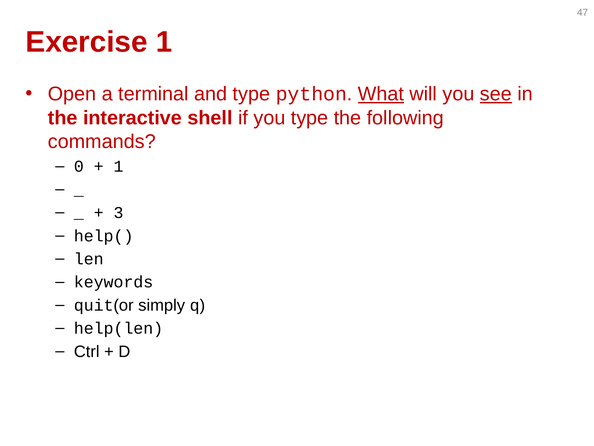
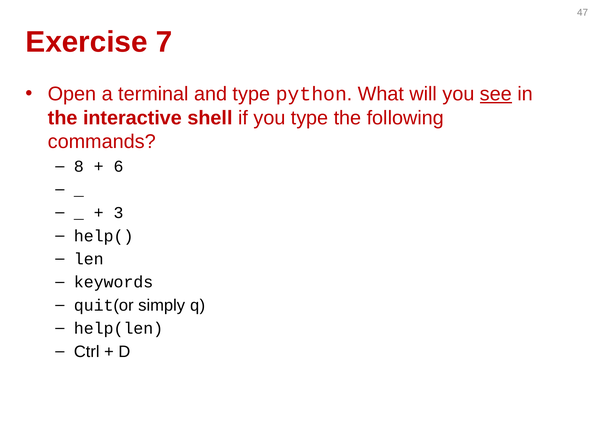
Exercise 1: 1 -> 7
What underline: present -> none
0: 0 -> 8
1 at (118, 166): 1 -> 6
